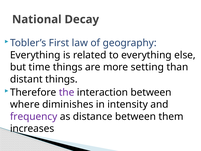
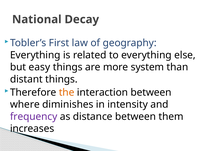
time: time -> easy
setting: setting -> system
the colour: purple -> orange
